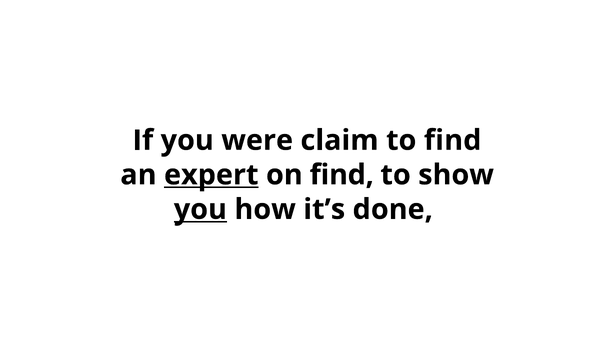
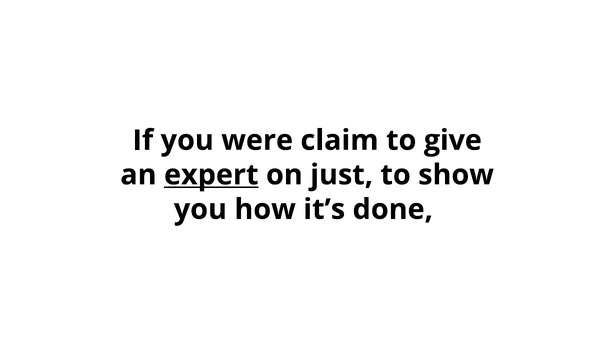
to find: find -> give
on find: find -> just
you at (200, 210) underline: present -> none
